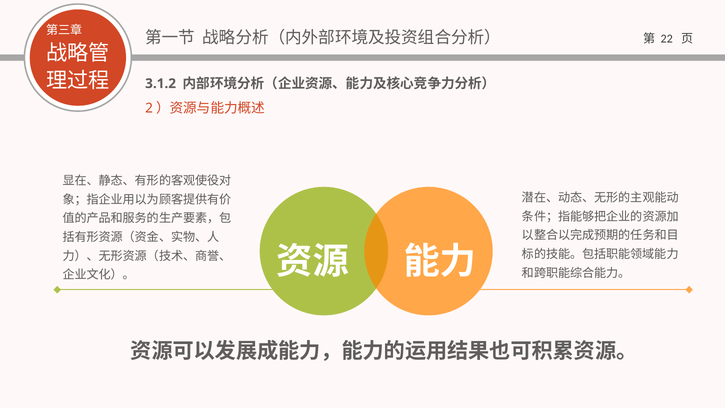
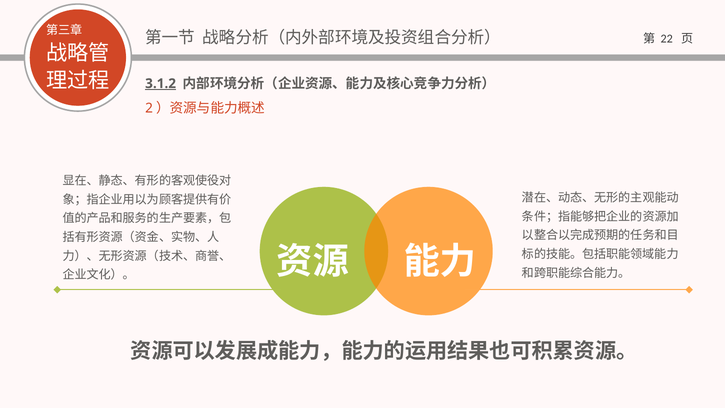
3.1.2 underline: none -> present
